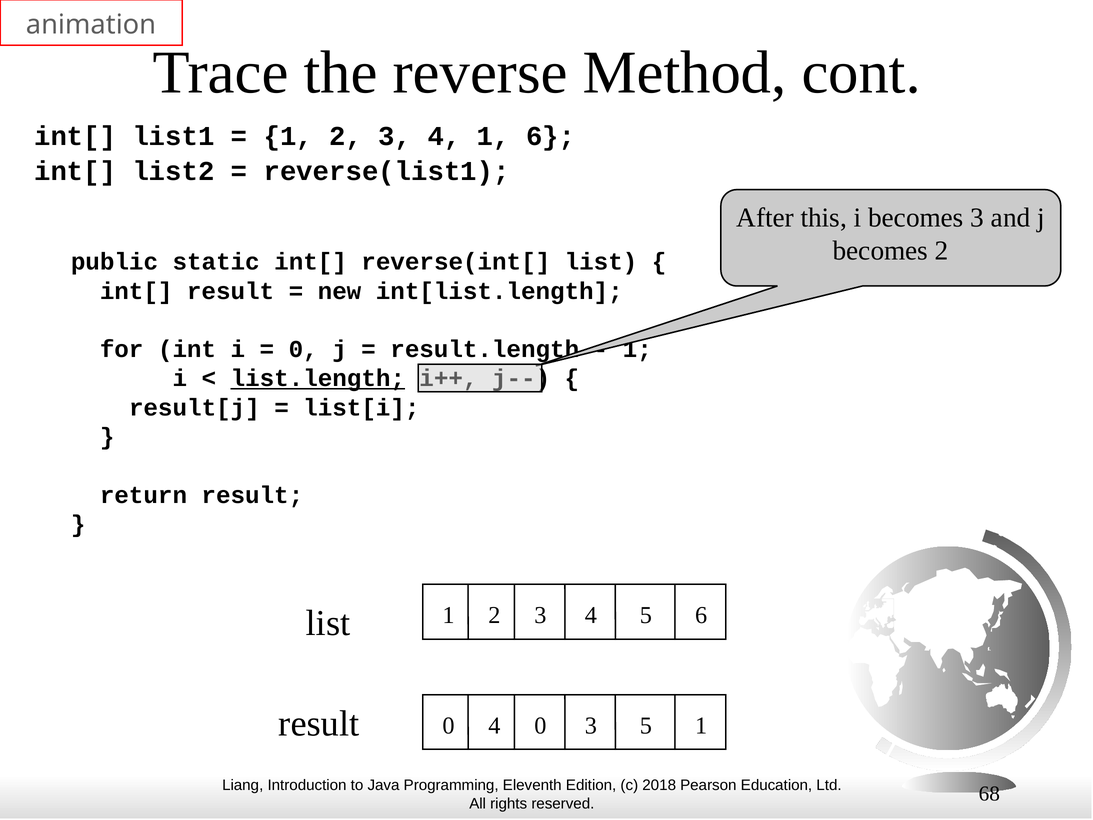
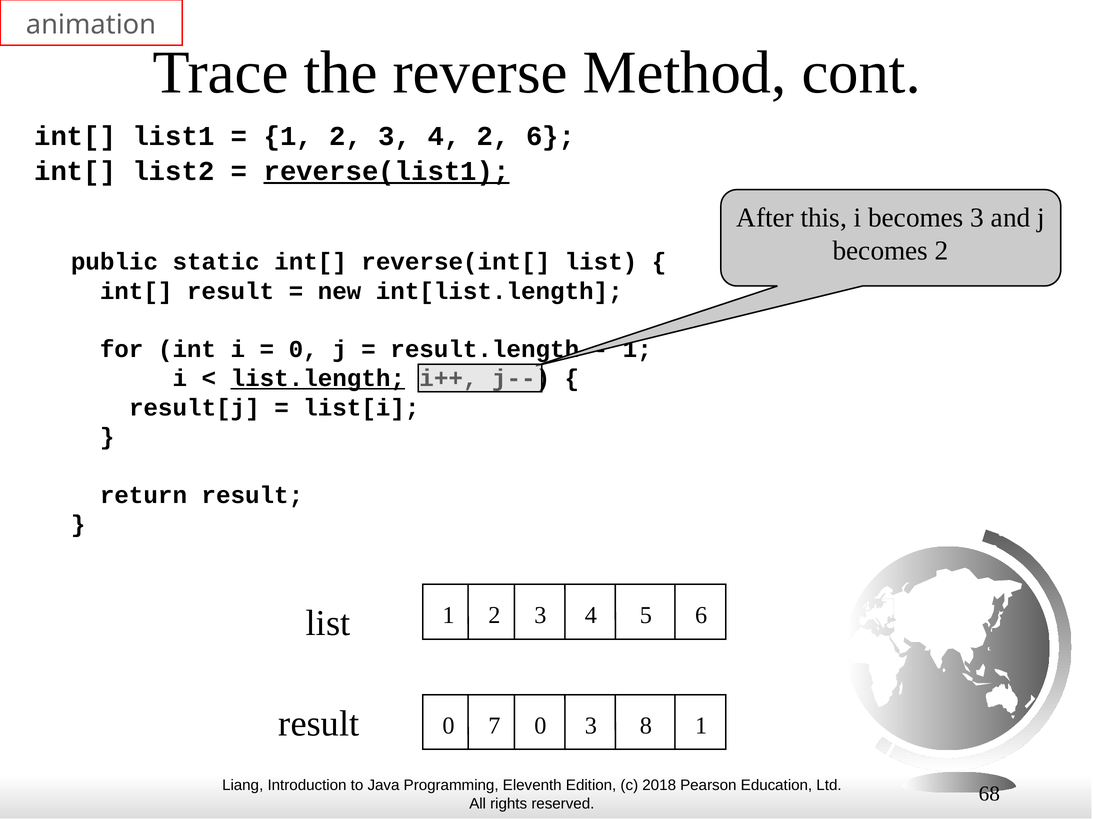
4 1: 1 -> 2
reverse(list1 underline: none -> present
0 4: 4 -> 7
3 5: 5 -> 8
